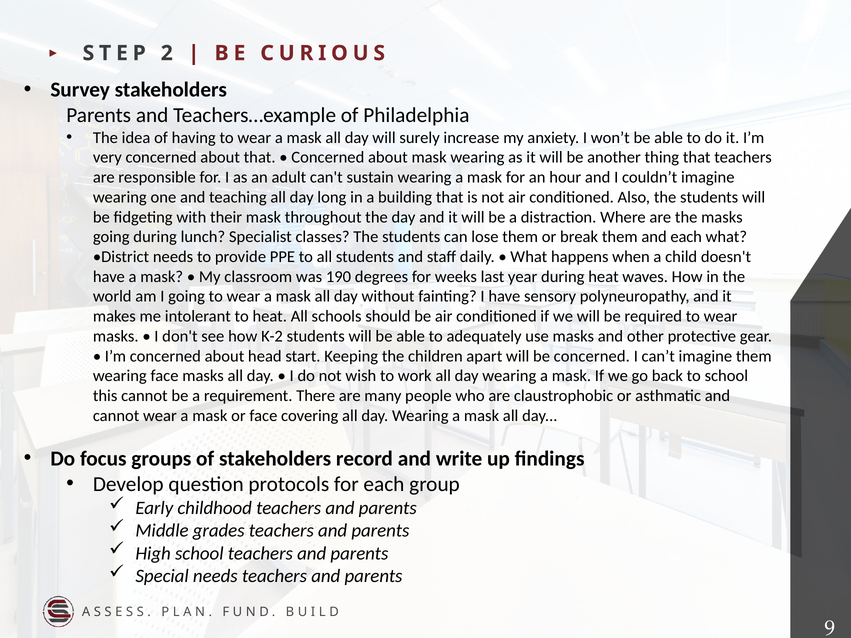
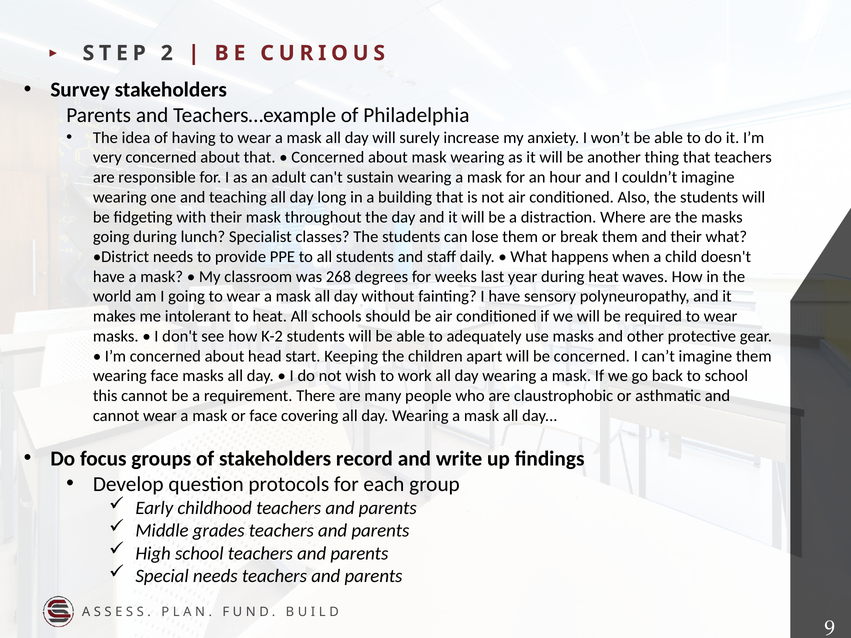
and each: each -> their
190: 190 -> 268
